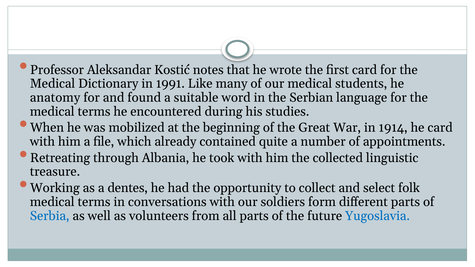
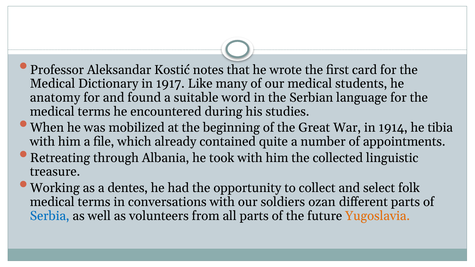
1991: 1991 -> 1917
he card: card -> tibia
form: form -> ozan
Yugoslavia colour: blue -> orange
